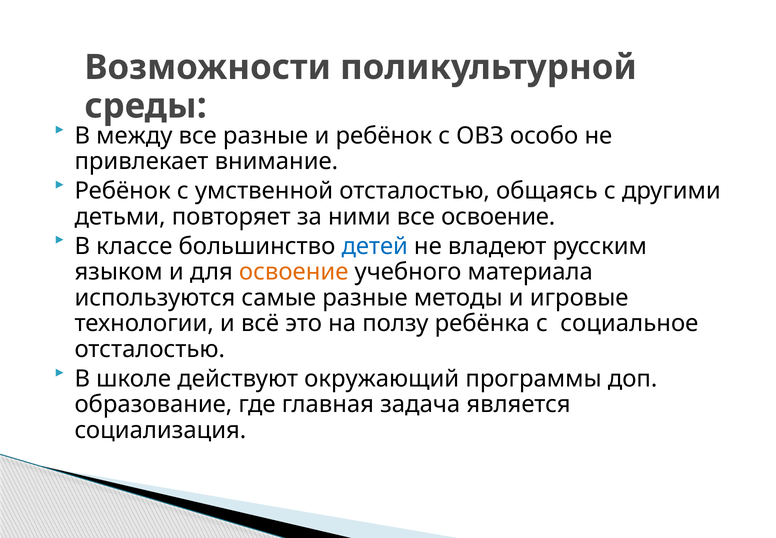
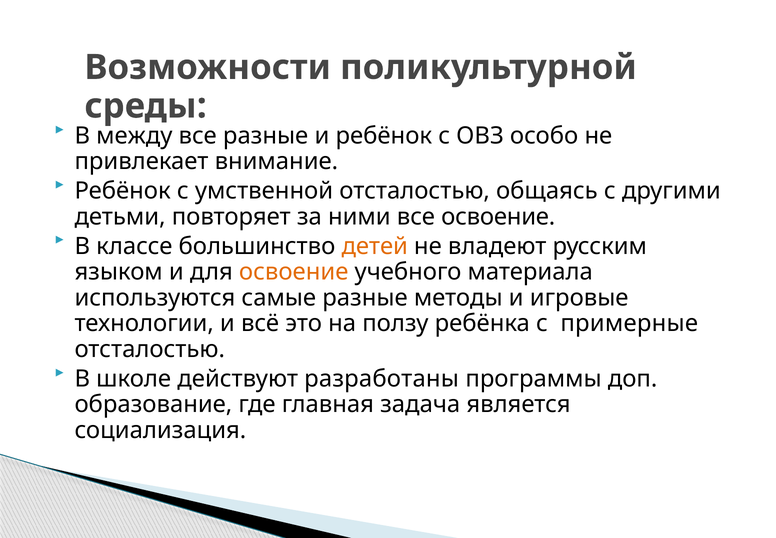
детей colour: blue -> orange
социальное: социальное -> примерные
окружающий: окружающий -> разработаны
